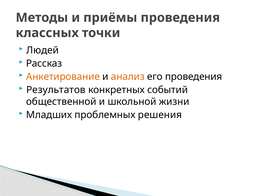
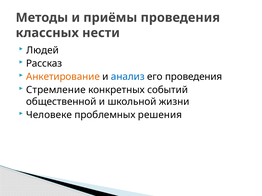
точки: точки -> нести
анализ colour: orange -> blue
Результатов: Результатов -> Стремление
Младших: Младших -> Человеке
